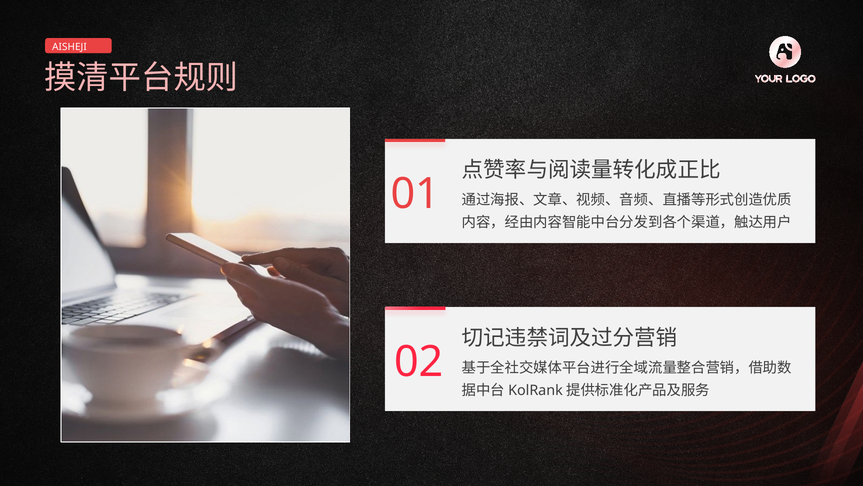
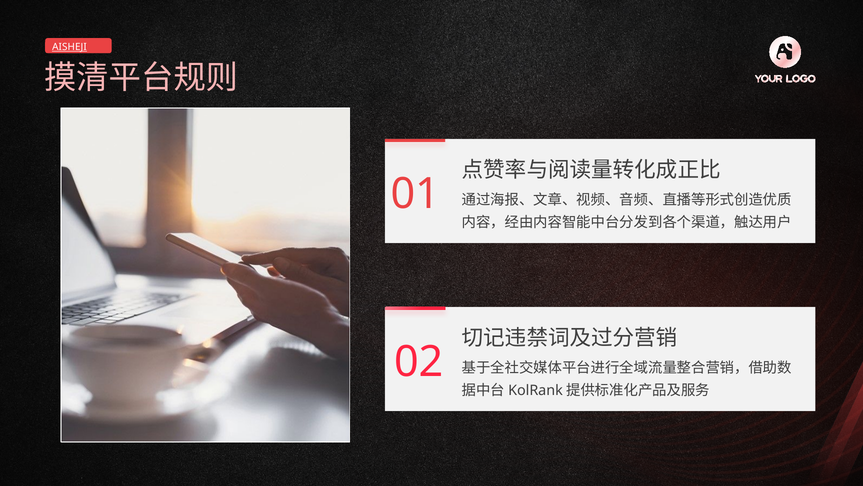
AISHEJI underline: none -> present
